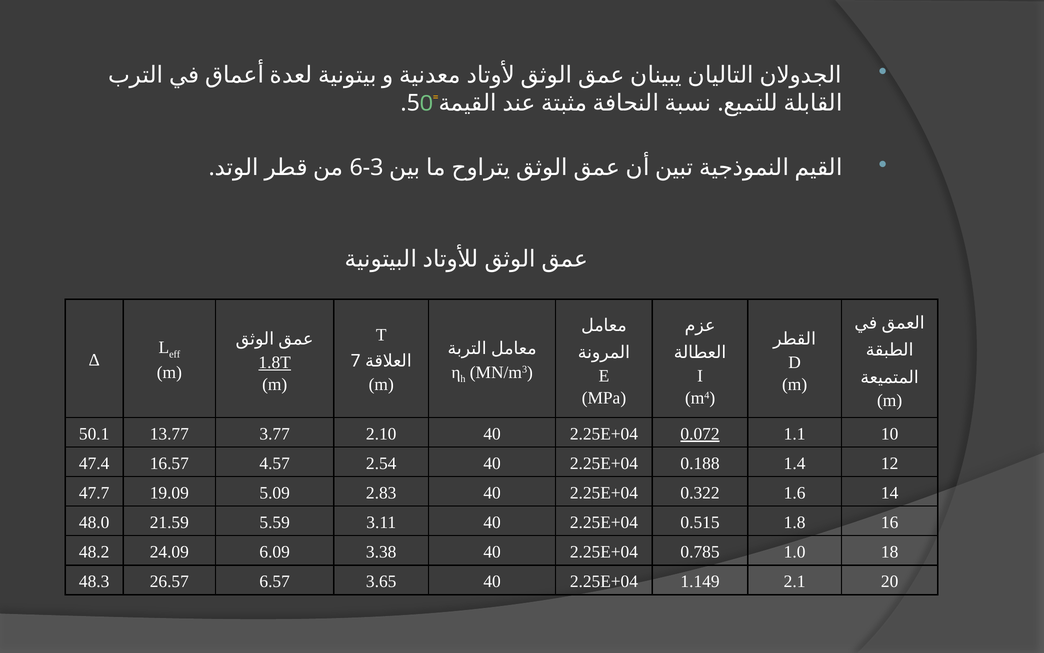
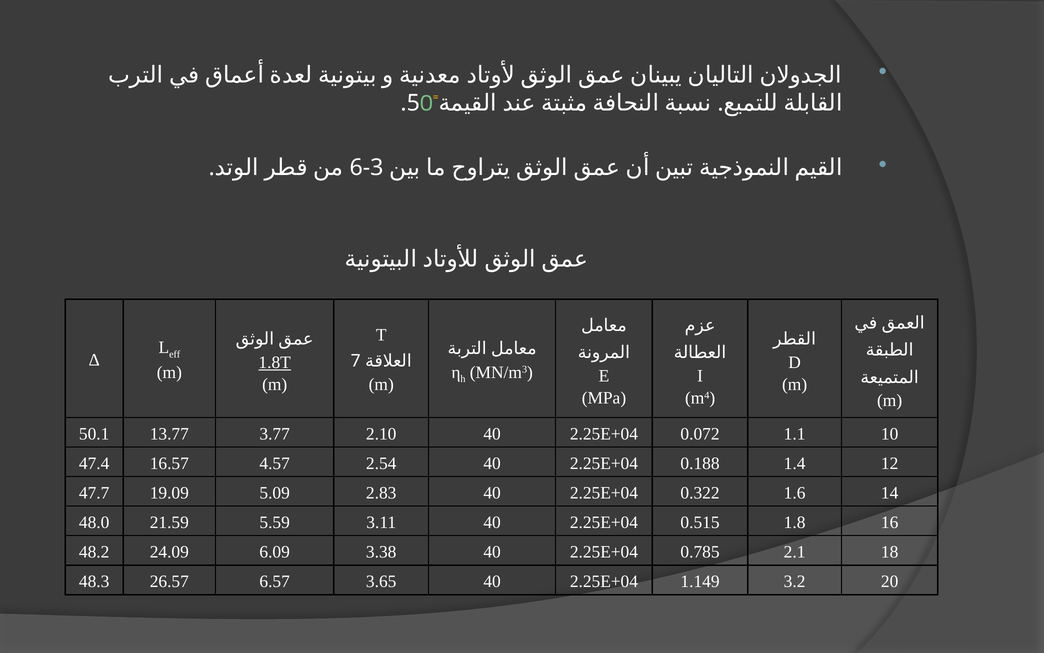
0.072 underline: present -> none
1.0: 1.0 -> 2.1
2.1: 2.1 -> 3.2
